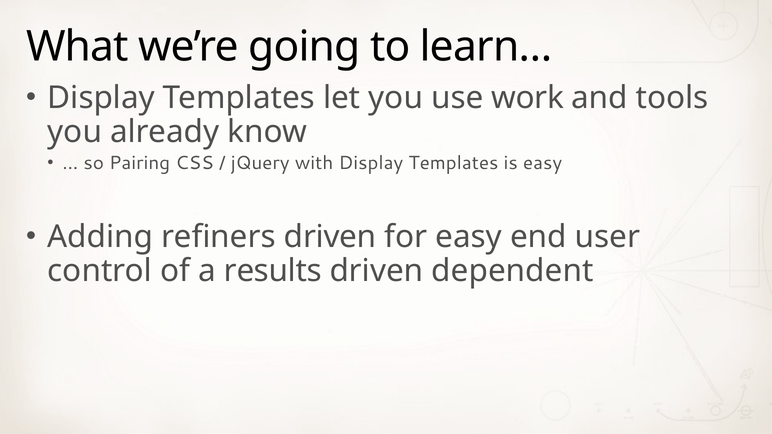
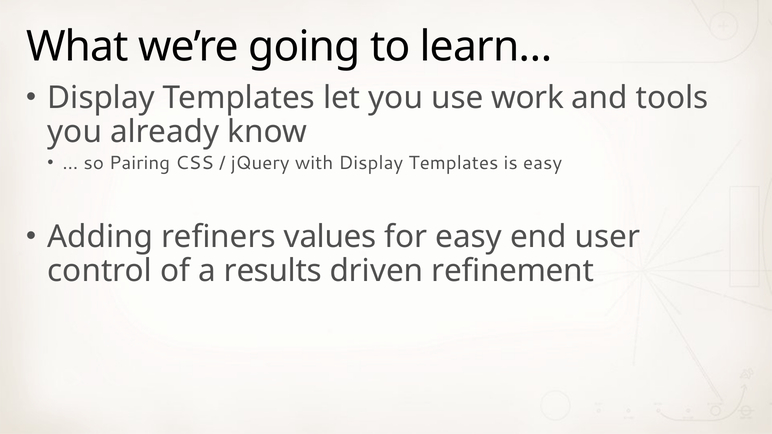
refiners driven: driven -> values
dependent: dependent -> refinement
